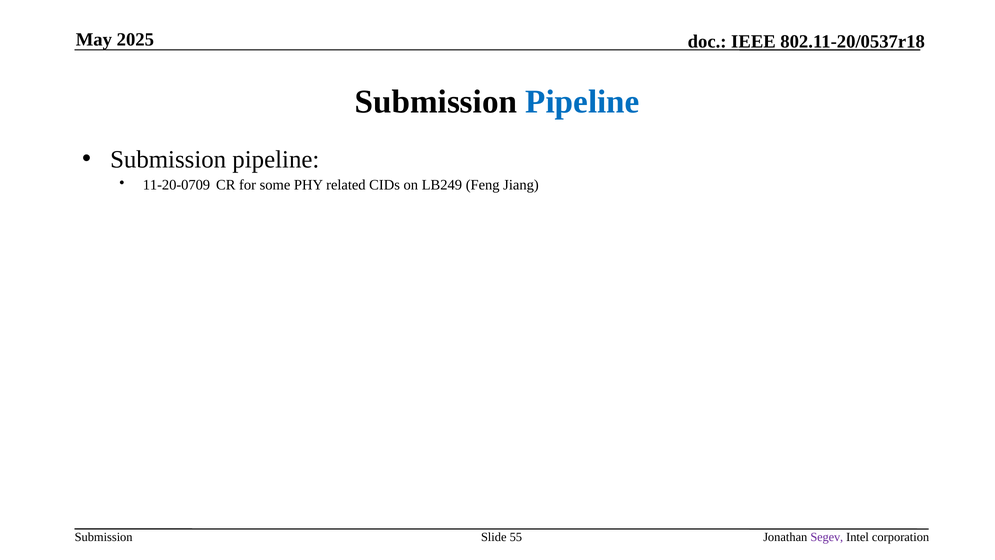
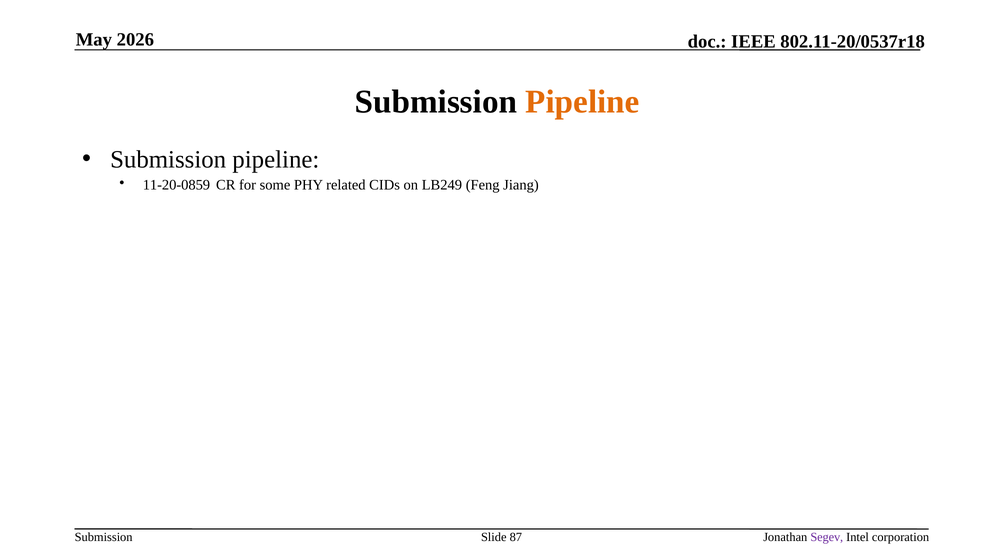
2025: 2025 -> 2026
Pipeline at (582, 102) colour: blue -> orange
11-20-0709: 11-20-0709 -> 11-20-0859
55: 55 -> 87
